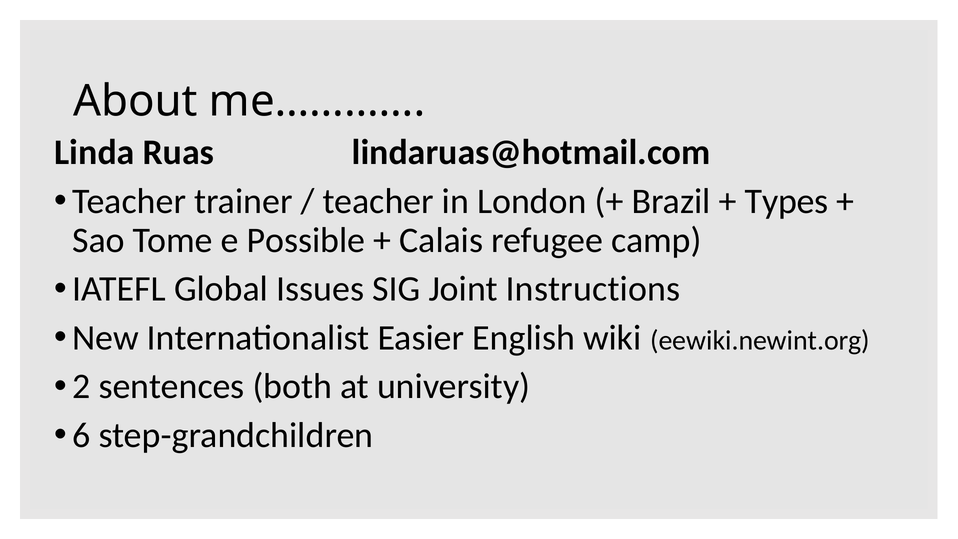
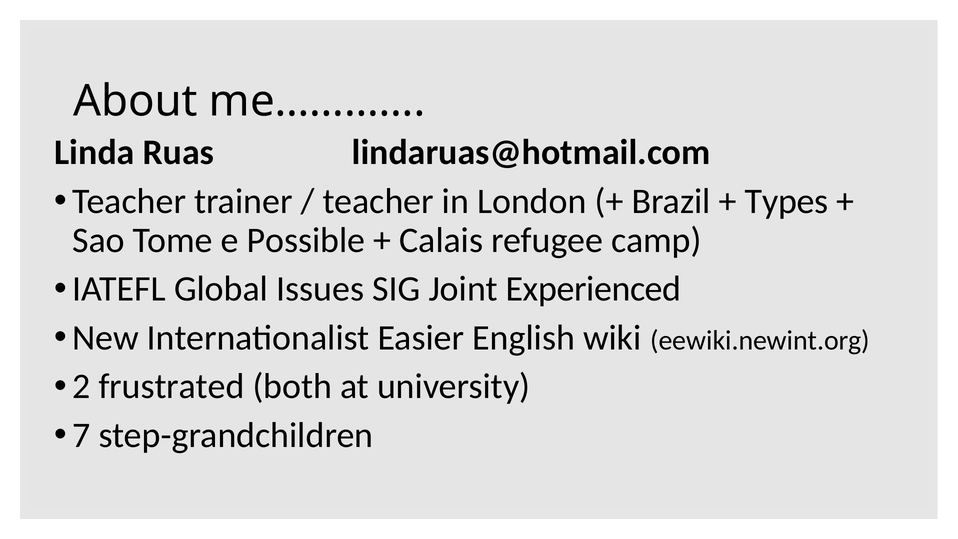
Instructions: Instructions -> Experienced
sentences: sentences -> frustrated
6: 6 -> 7
